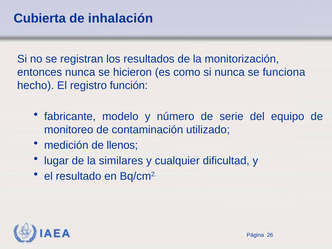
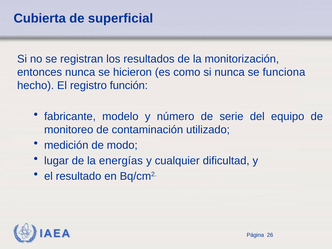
inhalación: inhalación -> superficial
llenos: llenos -> modo
similares: similares -> energías
